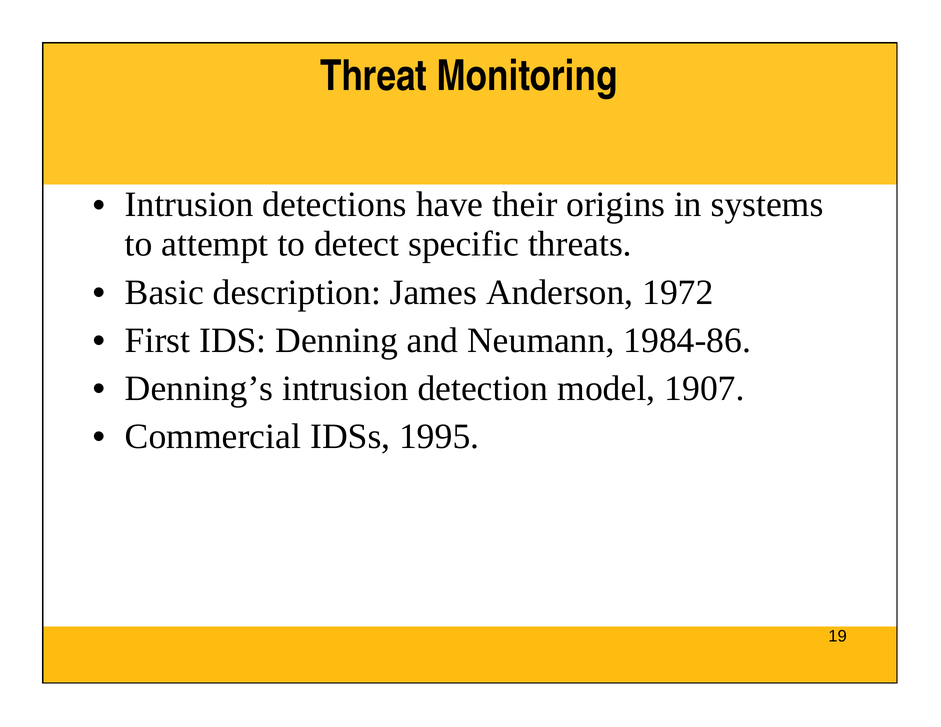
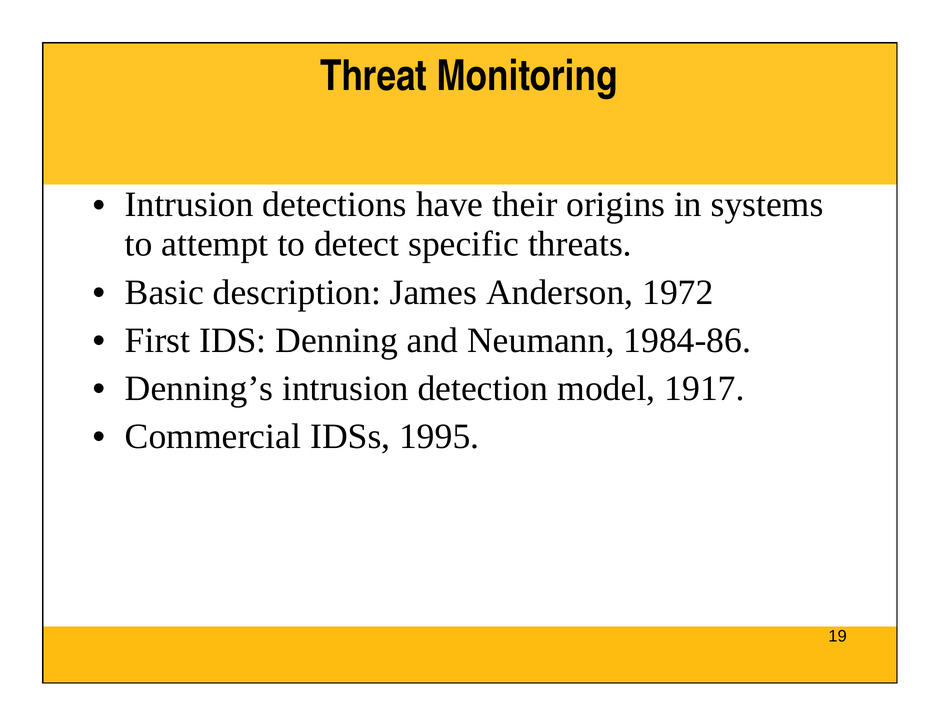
1907: 1907 -> 1917
